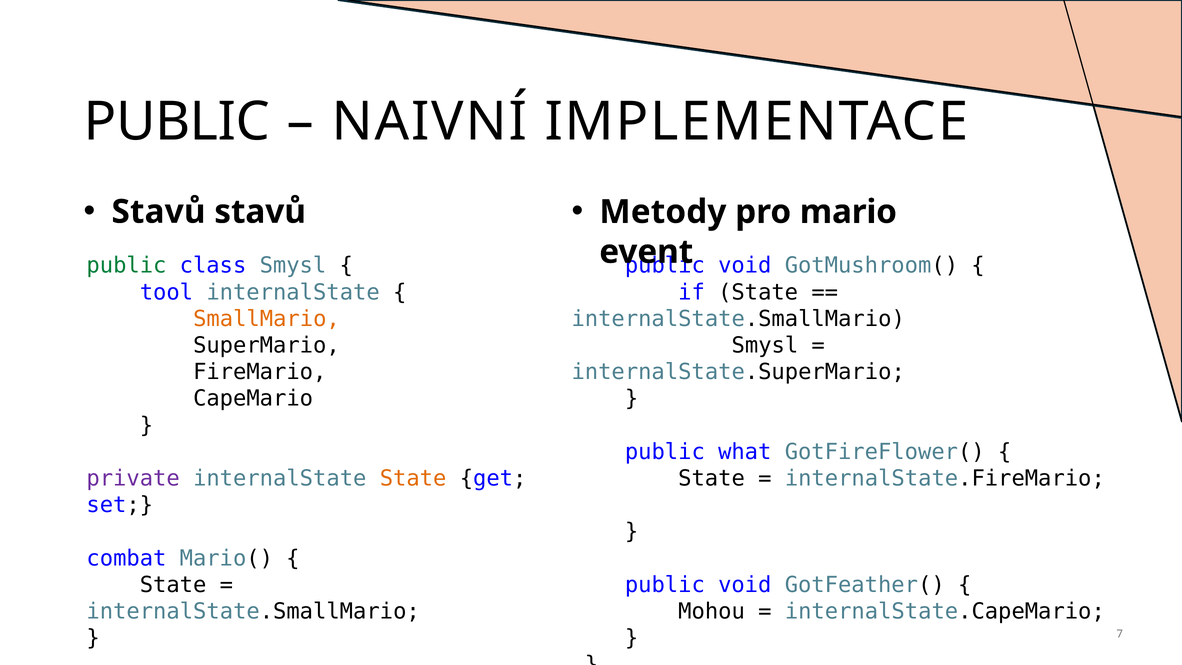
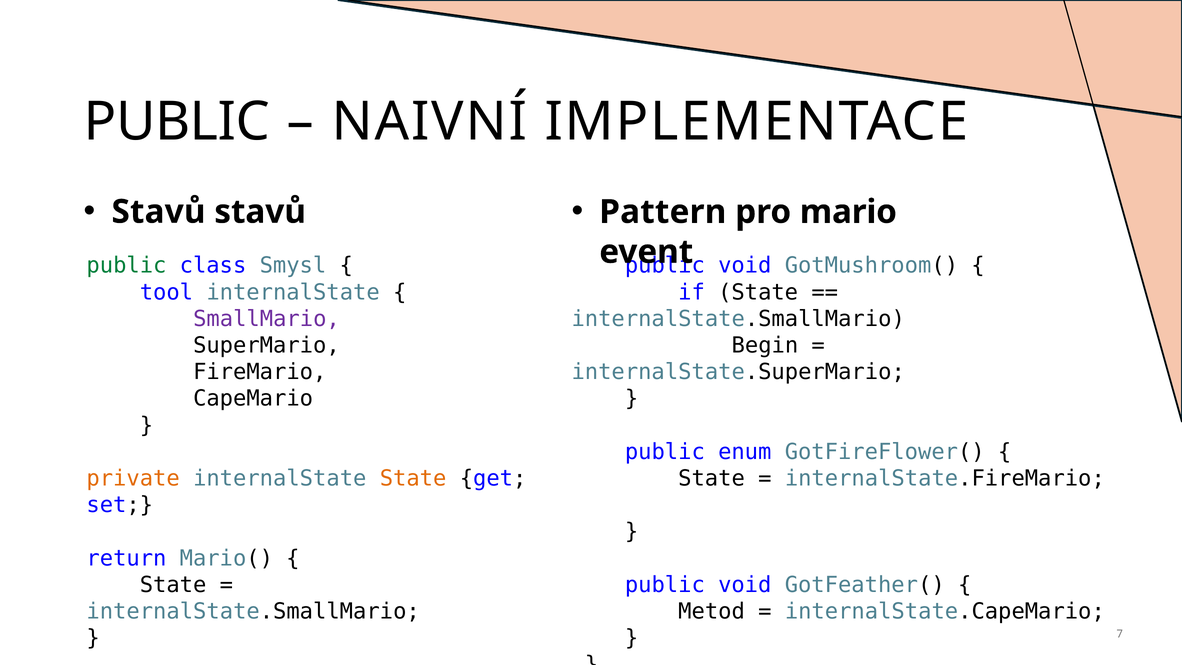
Metody: Metody -> Pattern
SmallMario colour: orange -> purple
Smysl at (765, 345): Smysl -> Begin
what: what -> enum
private colour: purple -> orange
combat: combat -> return
Mohou: Mohou -> Metod
